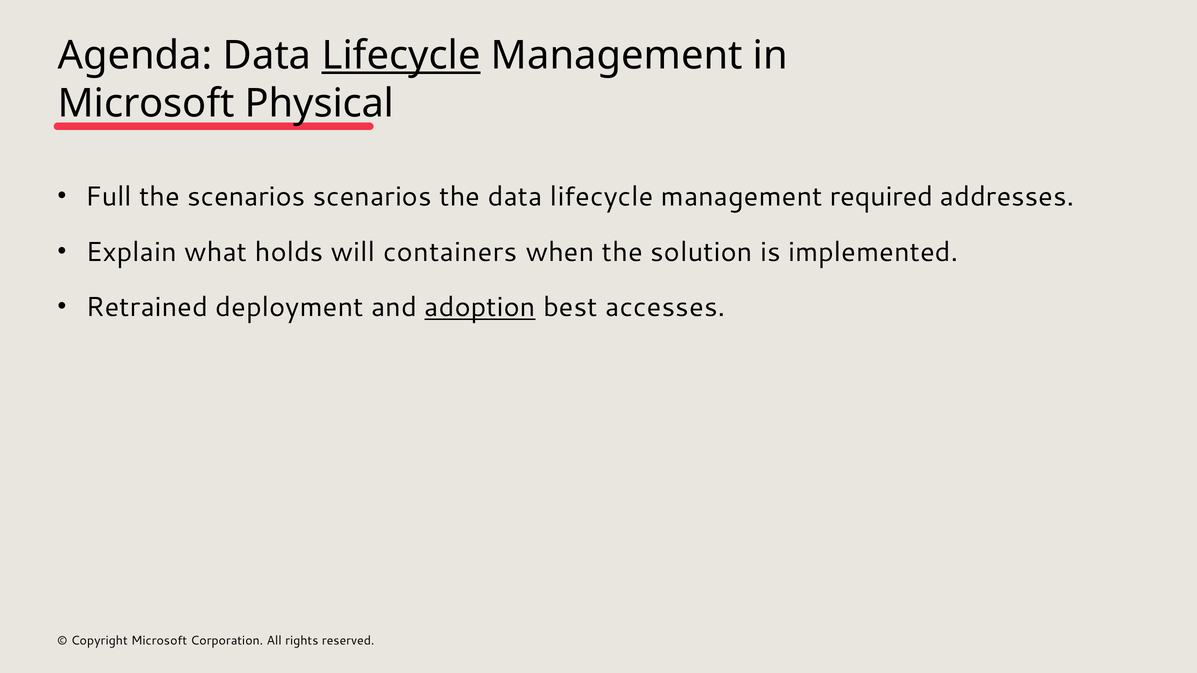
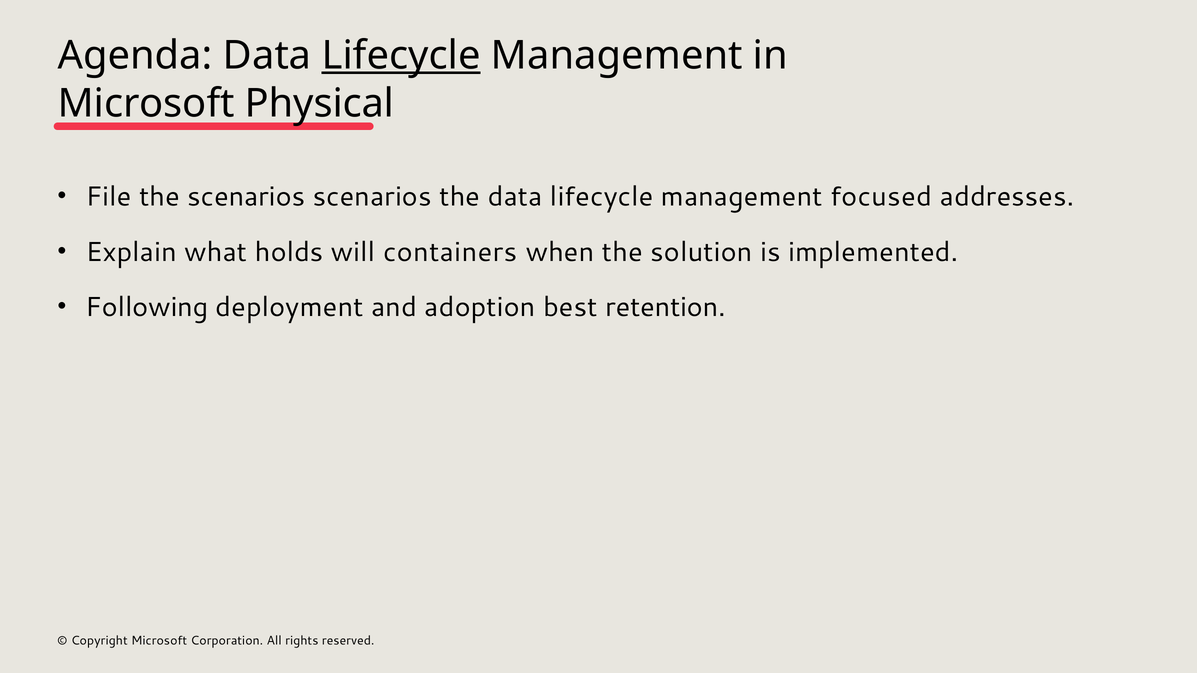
Full: Full -> File
required: required -> focused
Retrained: Retrained -> Following
adoption underline: present -> none
accesses: accesses -> retention
